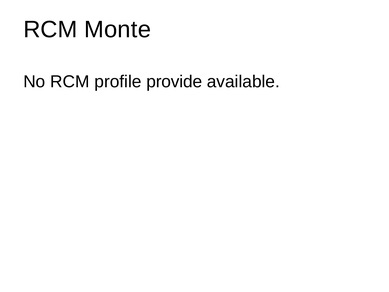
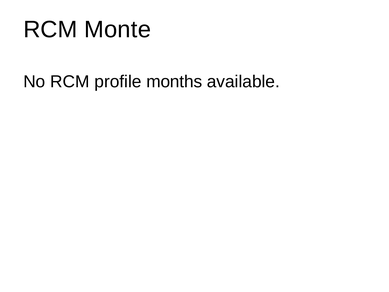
provide: provide -> months
